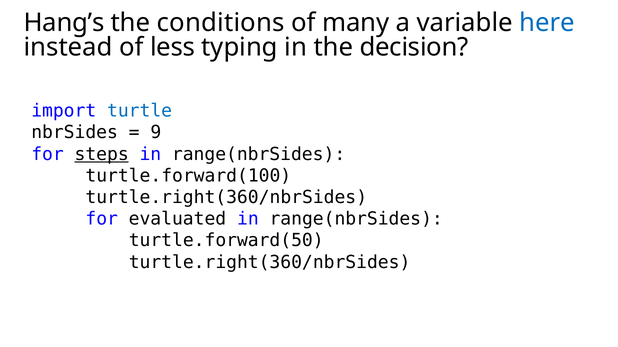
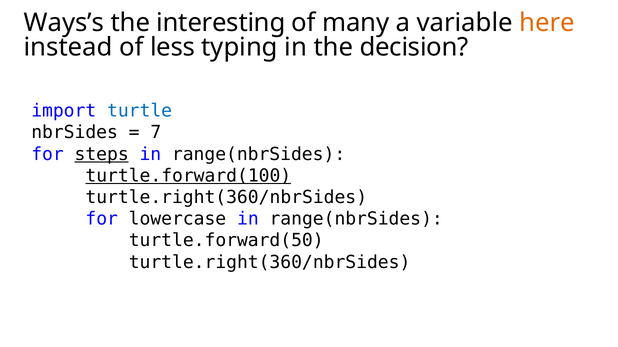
Hang’s: Hang’s -> Ways’s
conditions: conditions -> interesting
here colour: blue -> orange
9: 9 -> 7
turtle.forward(100 underline: none -> present
evaluated: evaluated -> lowercase
